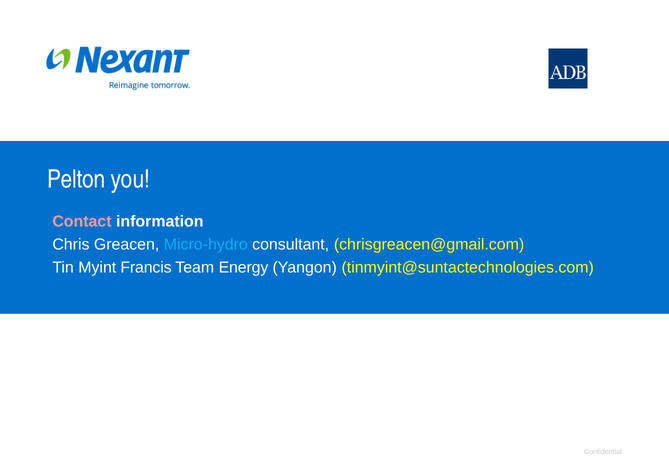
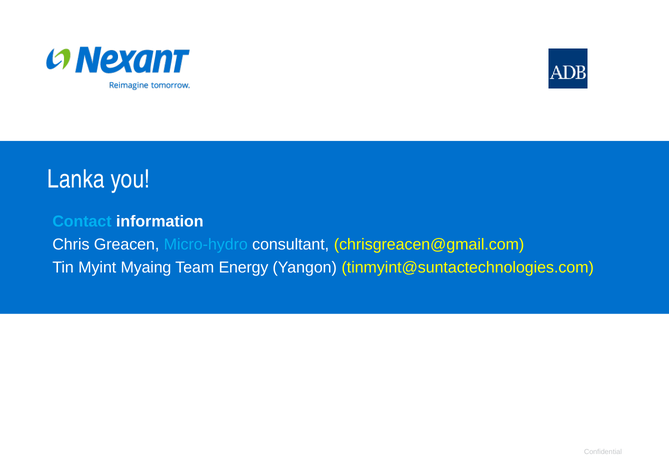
Pelton: Pelton -> Lanka
Contact colour: pink -> light blue
Francis: Francis -> Myaing
